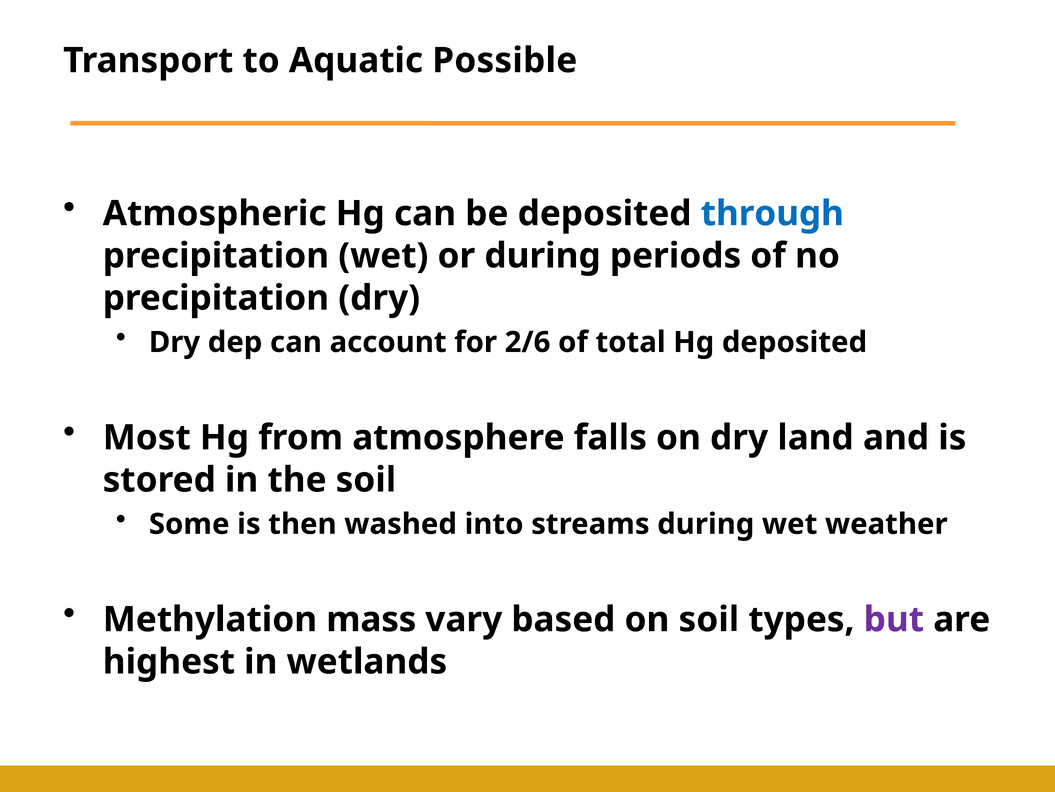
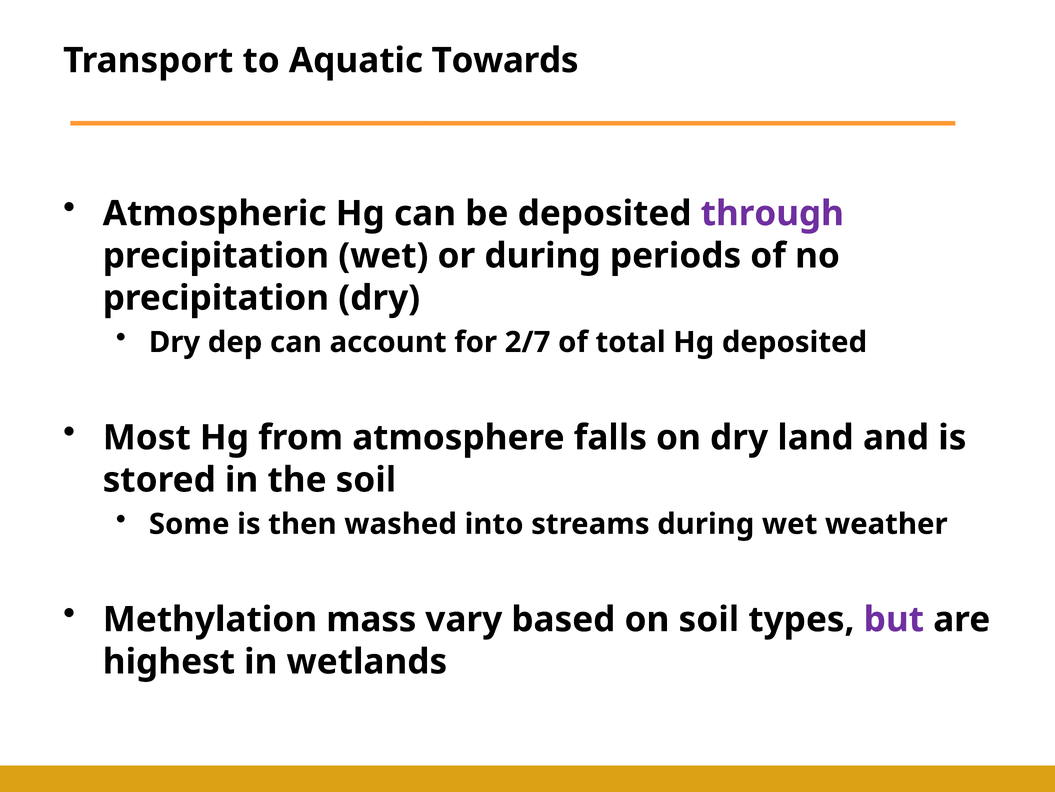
Possible: Possible -> Towards
through colour: blue -> purple
2/6: 2/6 -> 2/7
